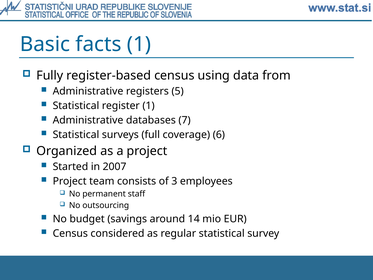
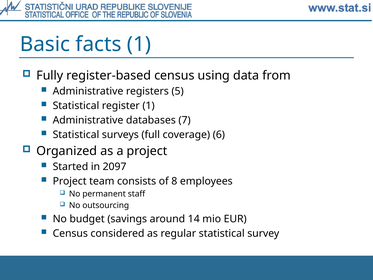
2007: 2007 -> 2097
3: 3 -> 8
